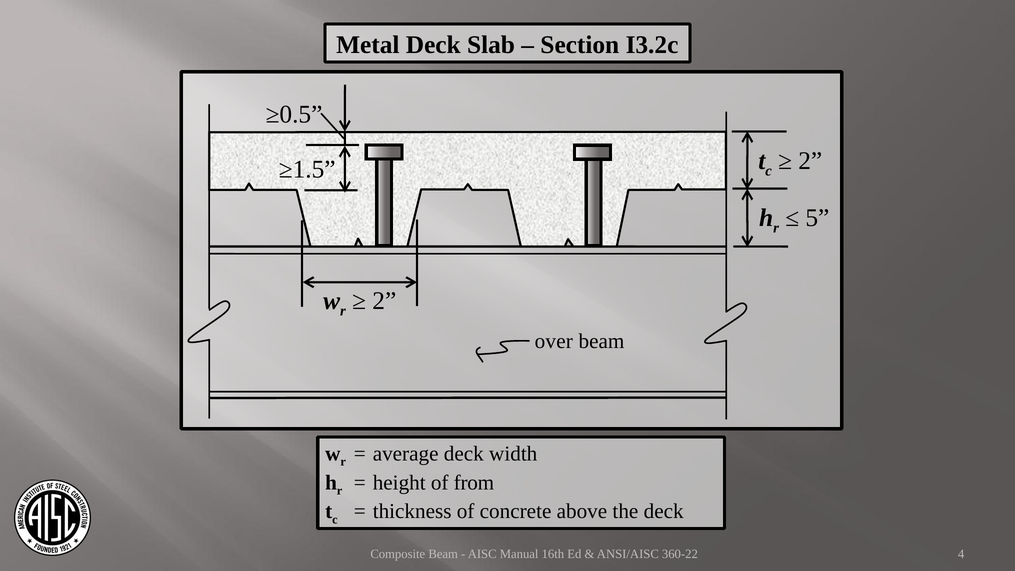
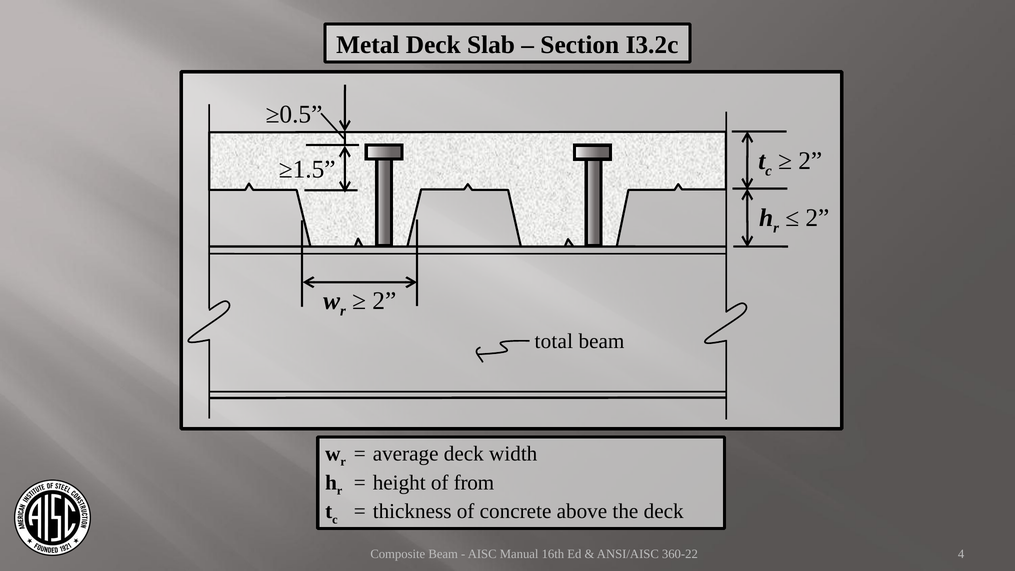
5 at (817, 218): 5 -> 2
over: over -> total
